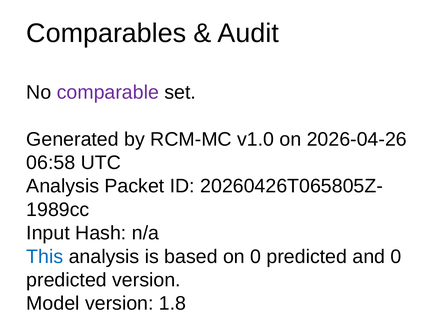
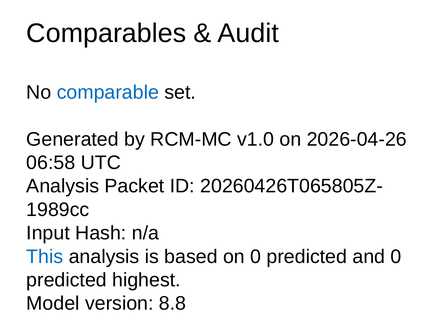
comparable colour: purple -> blue
predicted version: version -> highest
1.8: 1.8 -> 8.8
